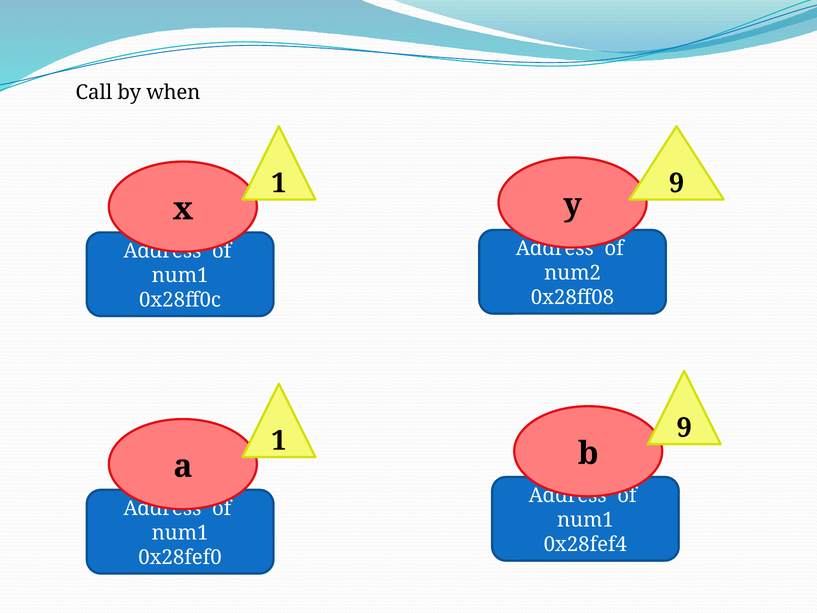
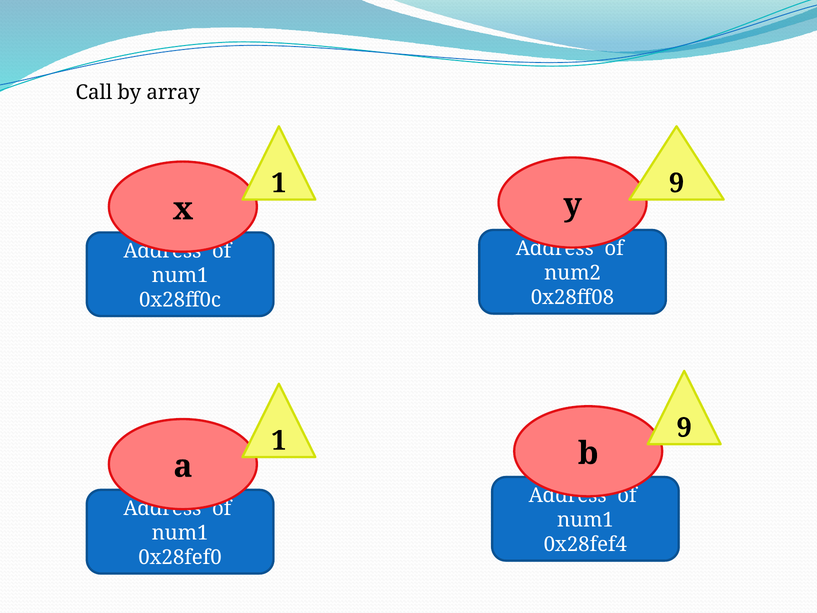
when: when -> array
